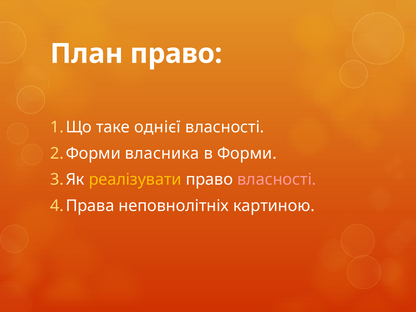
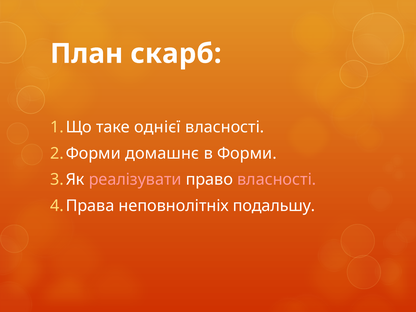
План право: право -> скарб
власника: власника -> домашнє
реалізувати colour: yellow -> pink
картиною: картиною -> подальшу
